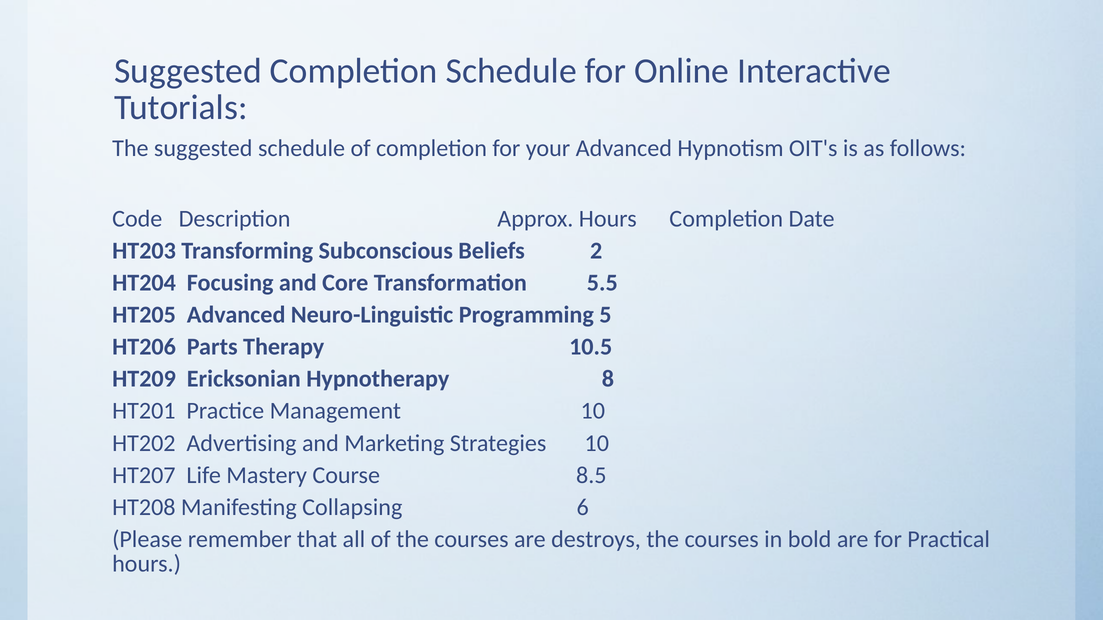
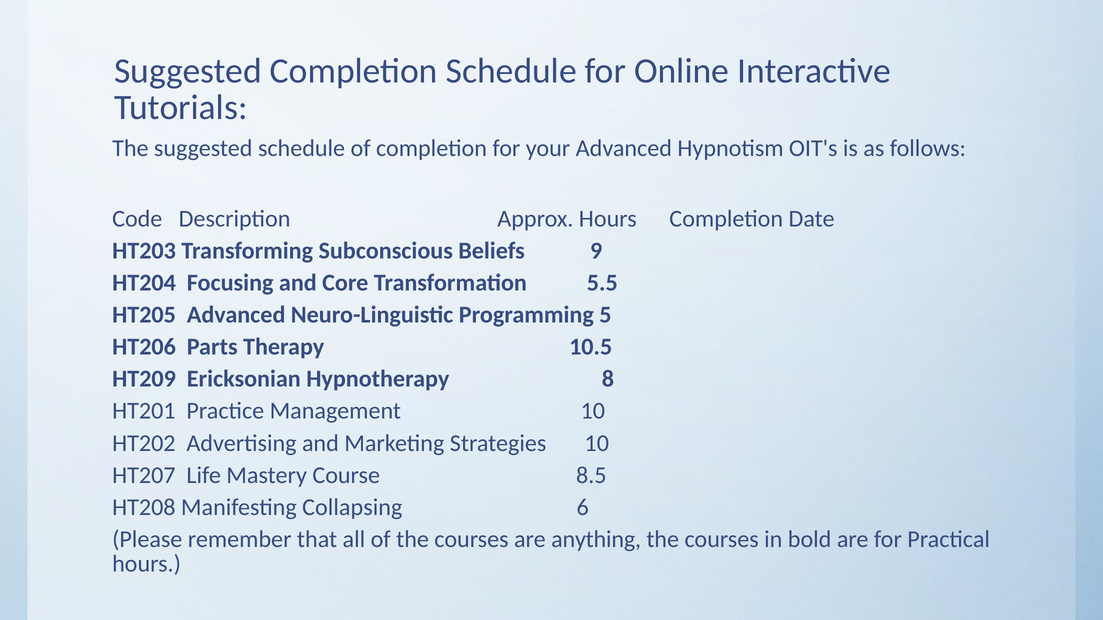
2: 2 -> 9
destroys: destroys -> anything
